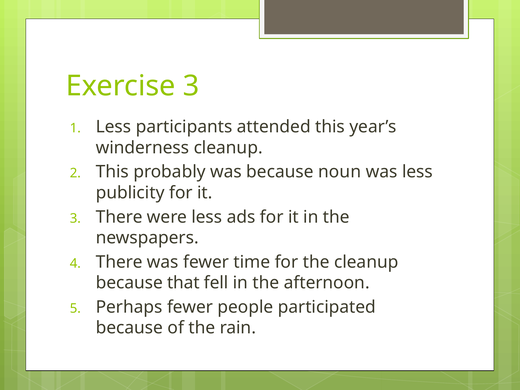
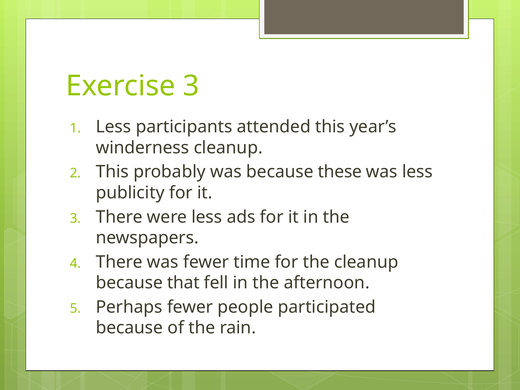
noun: noun -> these
